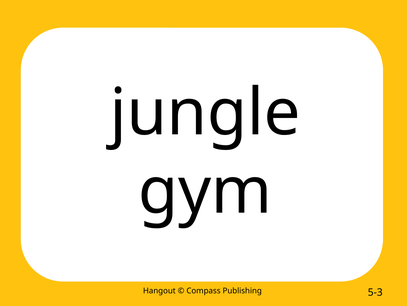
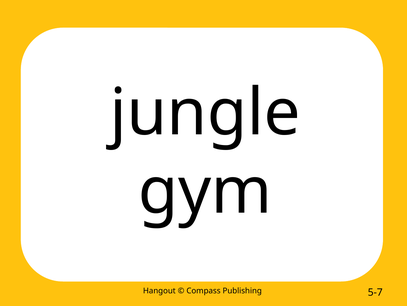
5-3: 5-3 -> 5-7
